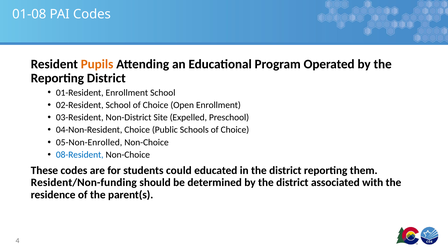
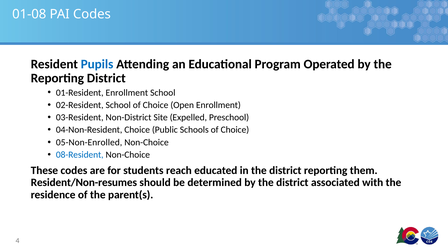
Pupils colour: orange -> blue
could: could -> reach
Resident/Non-funding: Resident/Non-funding -> Resident/Non-resumes
